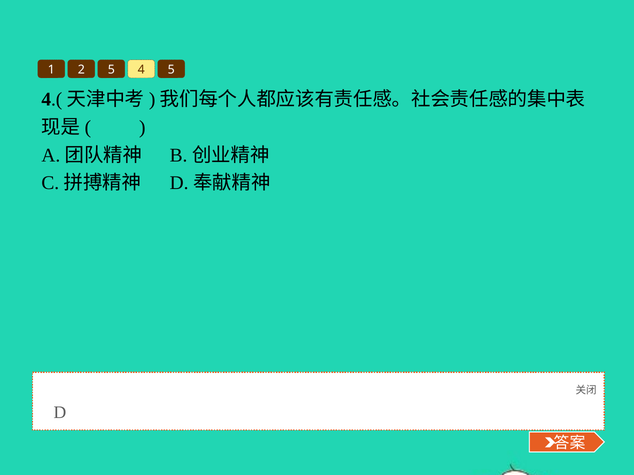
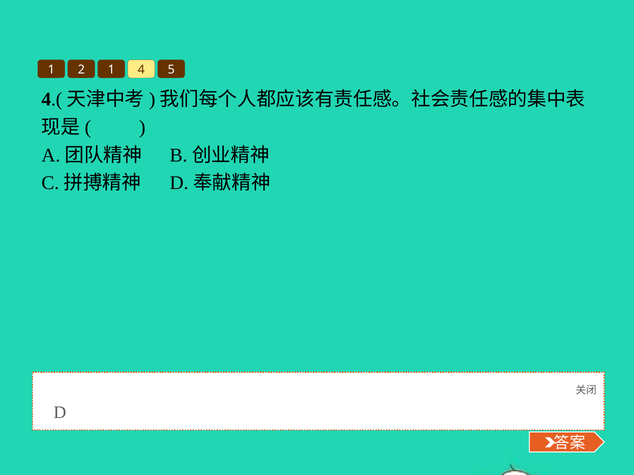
2 5: 5 -> 1
